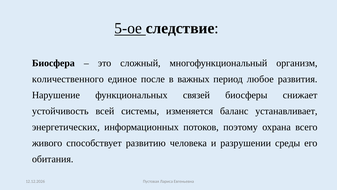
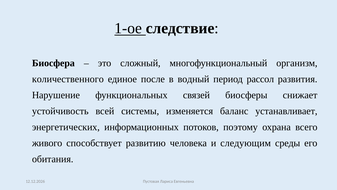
5-ое: 5-ое -> 1-ое
важных: важных -> водный
любое: любое -> рассол
разрушении: разрушении -> следующим
